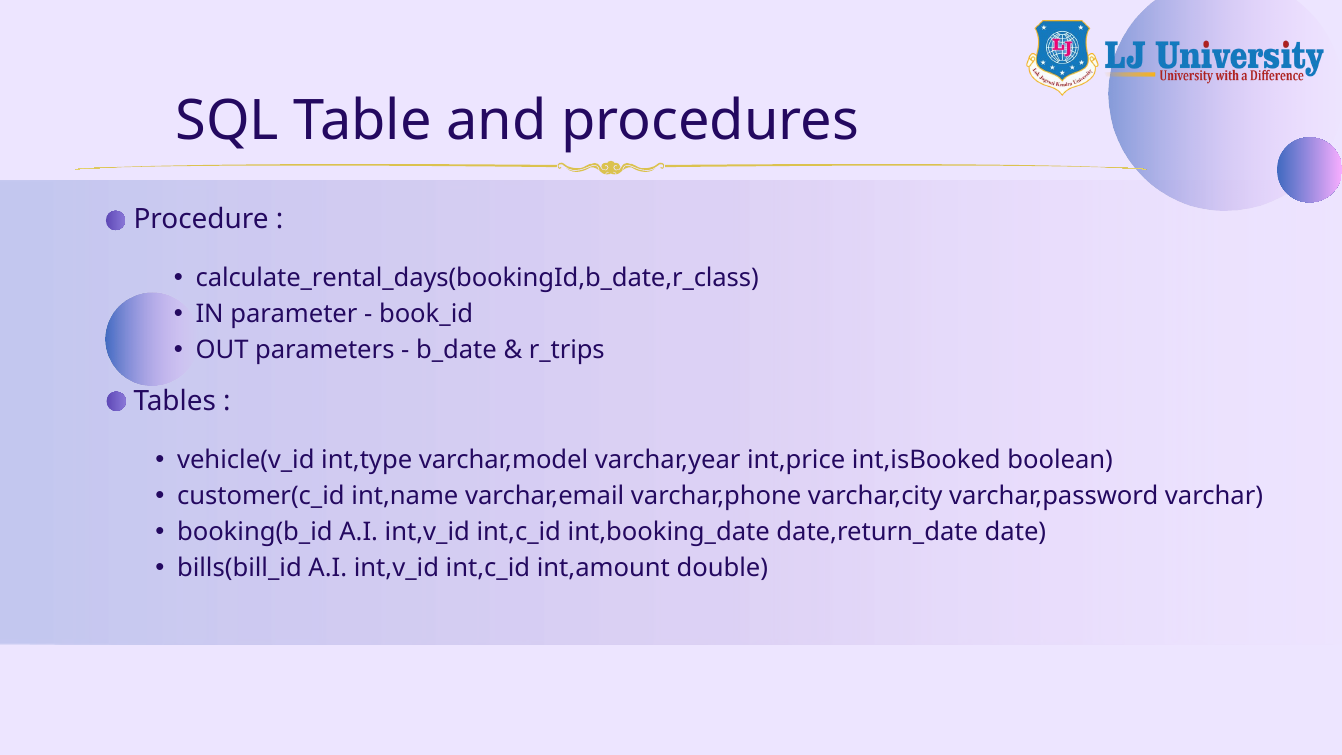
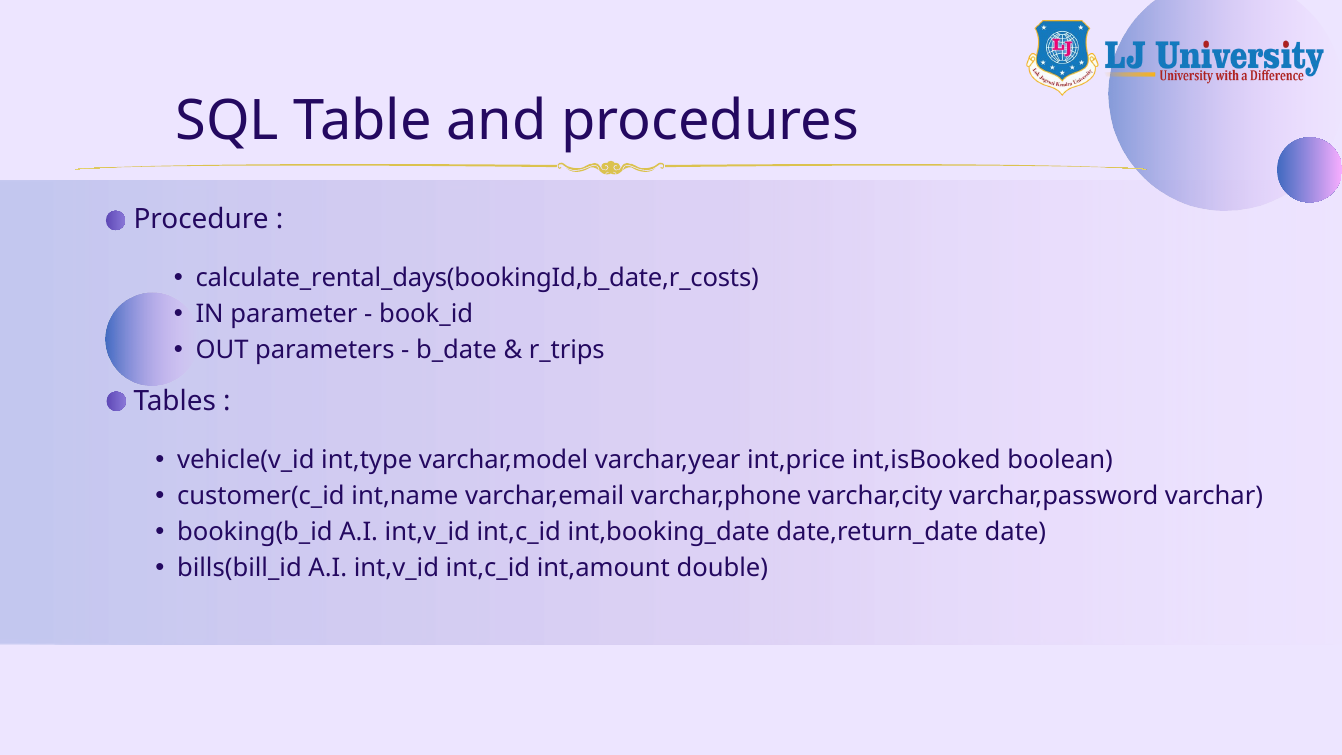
calculate_rental_days(bookingId,b_date,r_class: calculate_rental_days(bookingId,b_date,r_class -> calculate_rental_days(bookingId,b_date,r_costs
